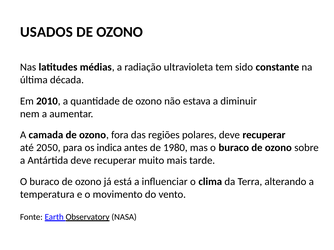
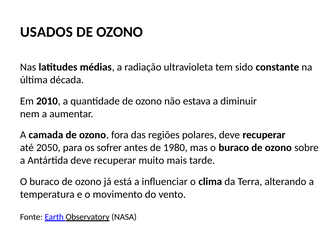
indica: indica -> sofrer
